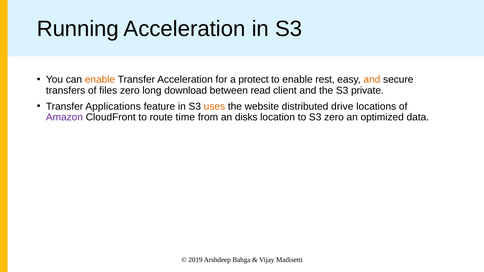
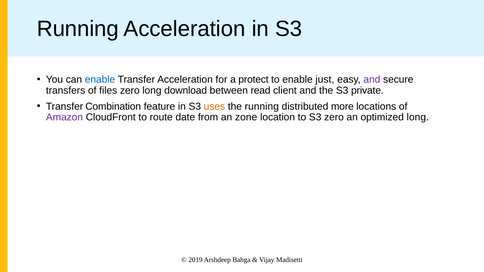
enable at (100, 80) colour: orange -> blue
rest: rest -> just
and at (372, 80) colour: orange -> purple
Applications: Applications -> Combination
the website: website -> running
drive: drive -> more
time: time -> date
disks: disks -> zone
optimized data: data -> long
